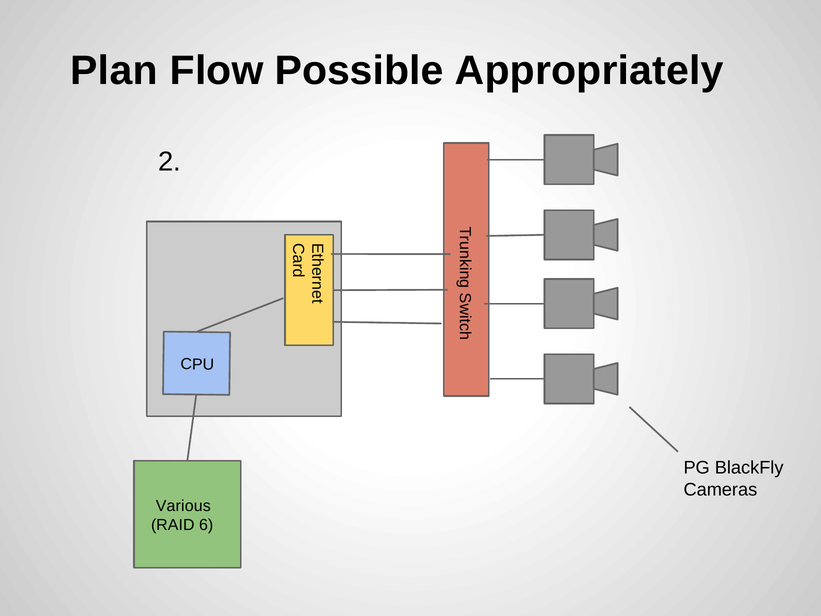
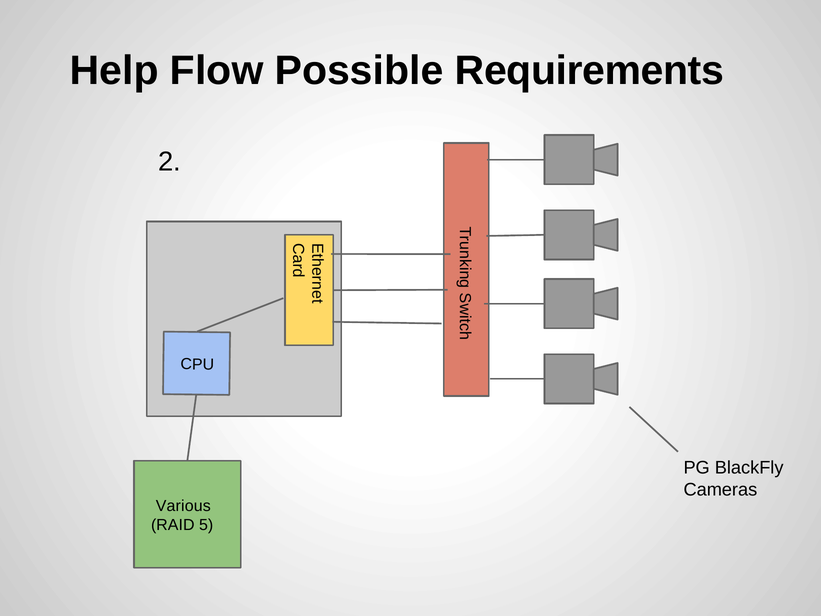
Plan: Plan -> Help
Appropriately: Appropriately -> Requirements
6: 6 -> 5
